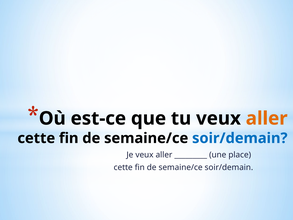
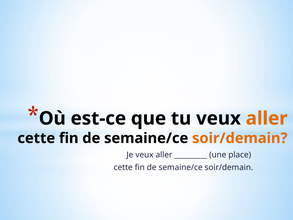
soir/demain at (240, 138) colour: blue -> orange
